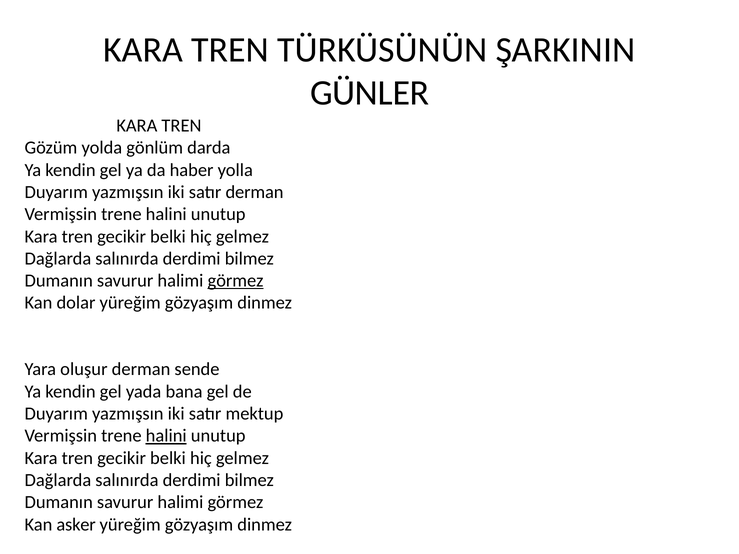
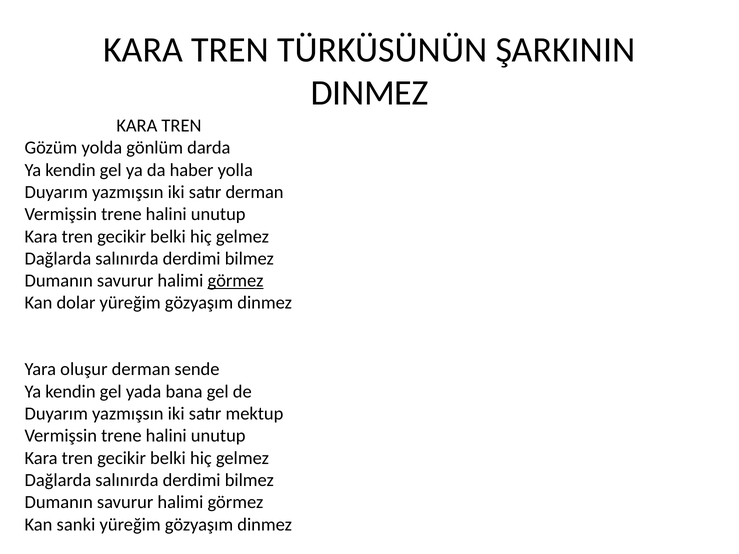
GÜNLER at (370, 93): GÜNLER -> DINMEZ
halini at (166, 436) underline: present -> none
asker: asker -> sanki
